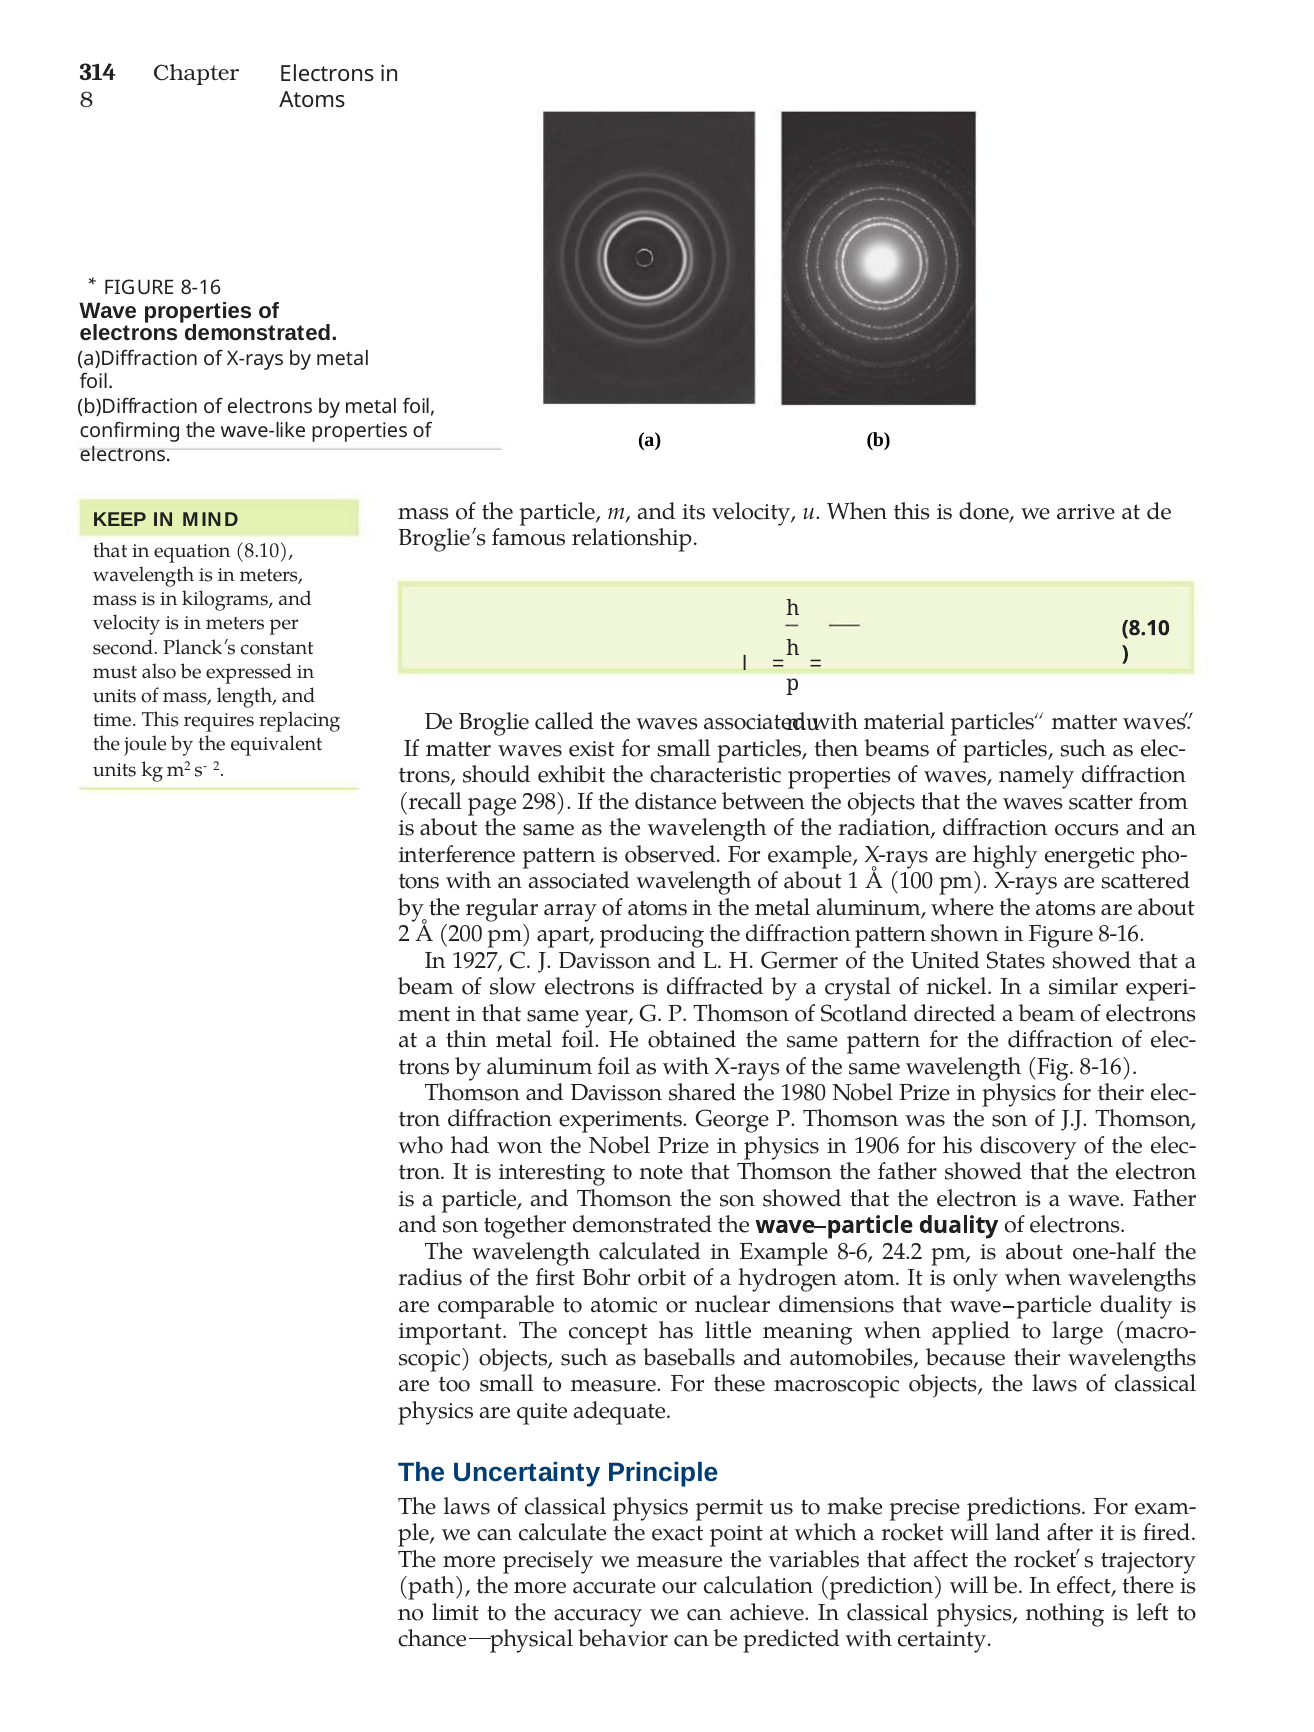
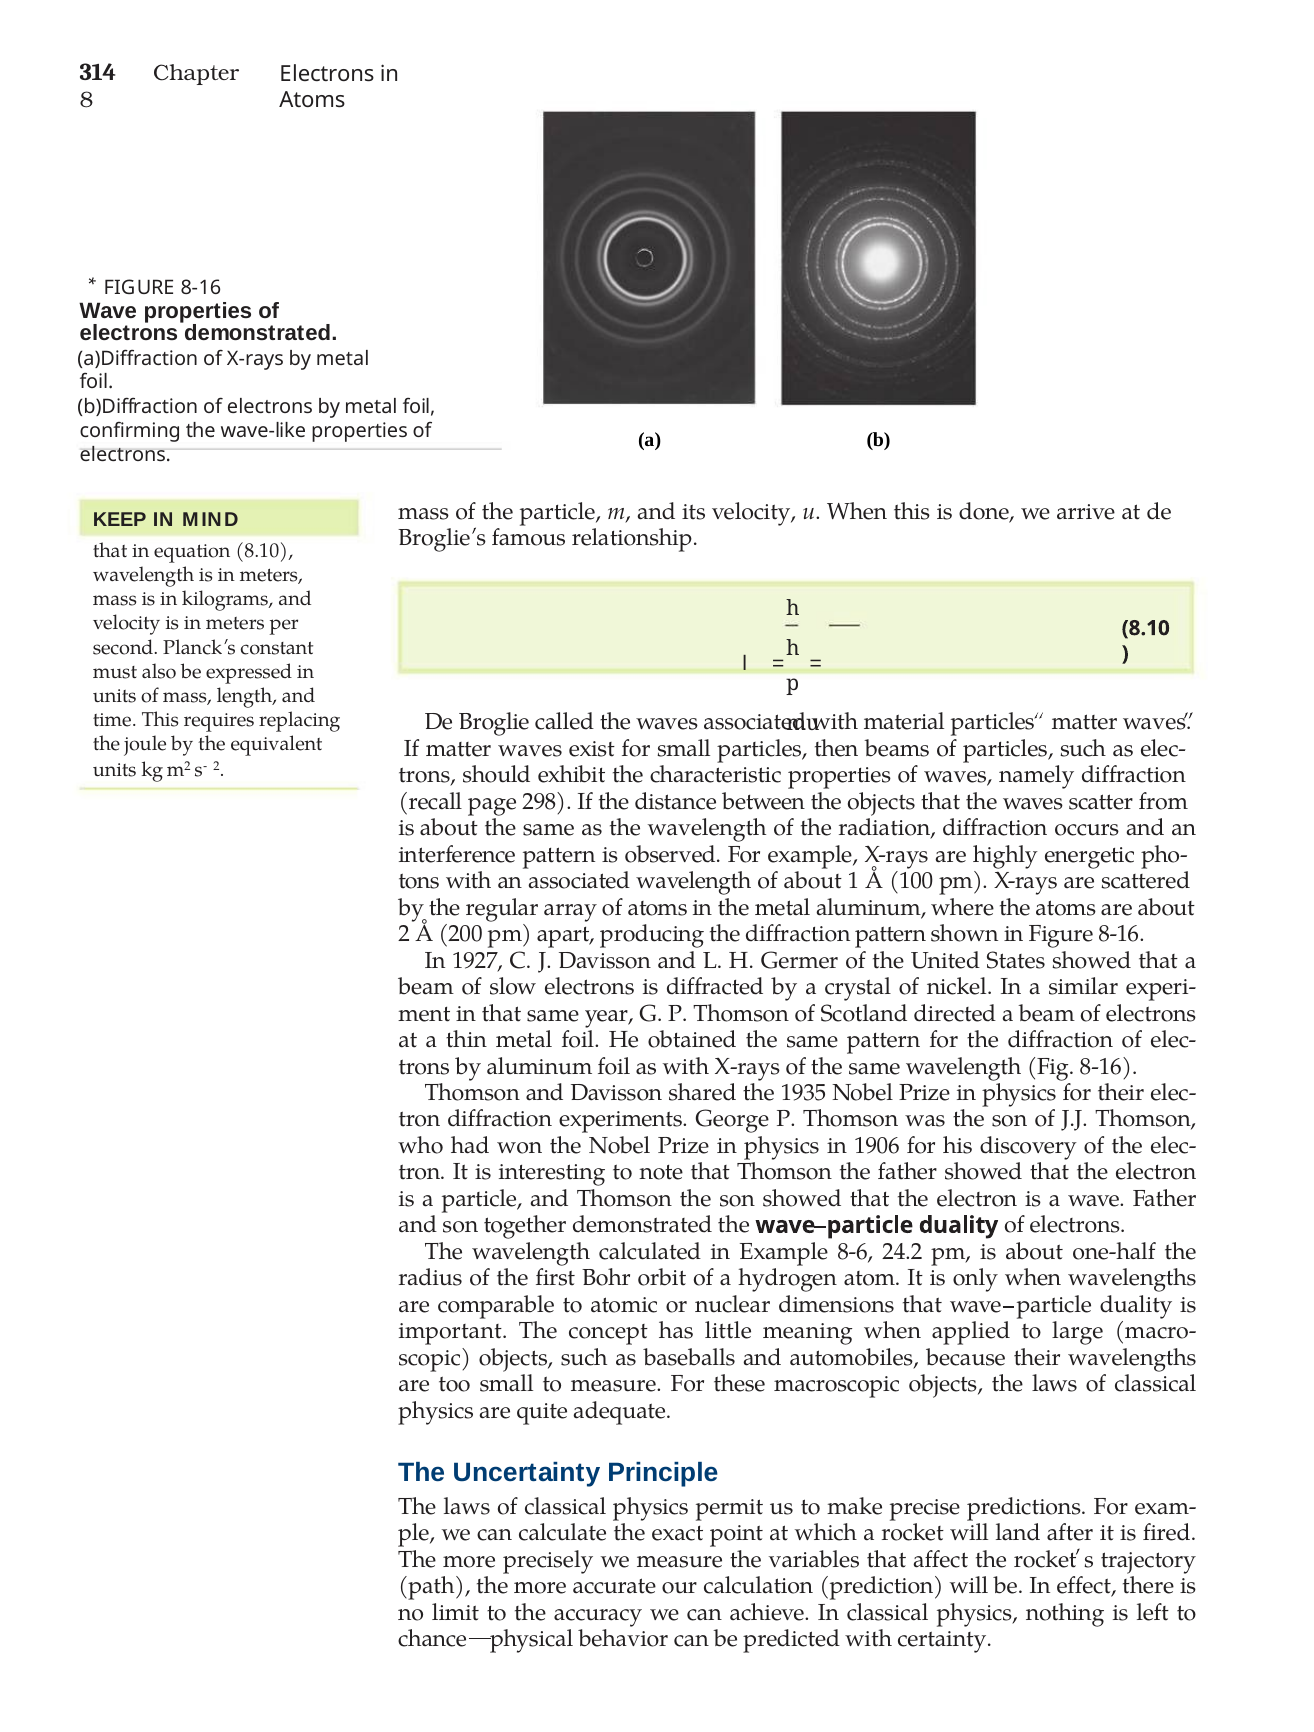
1980: 1980 -> 1935
